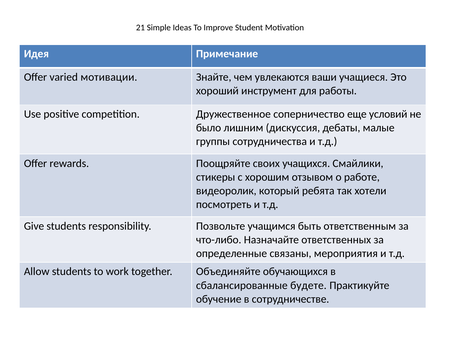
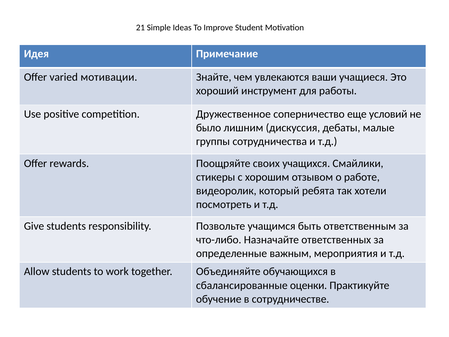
связаны: связаны -> важным
будете: будете -> оценки
